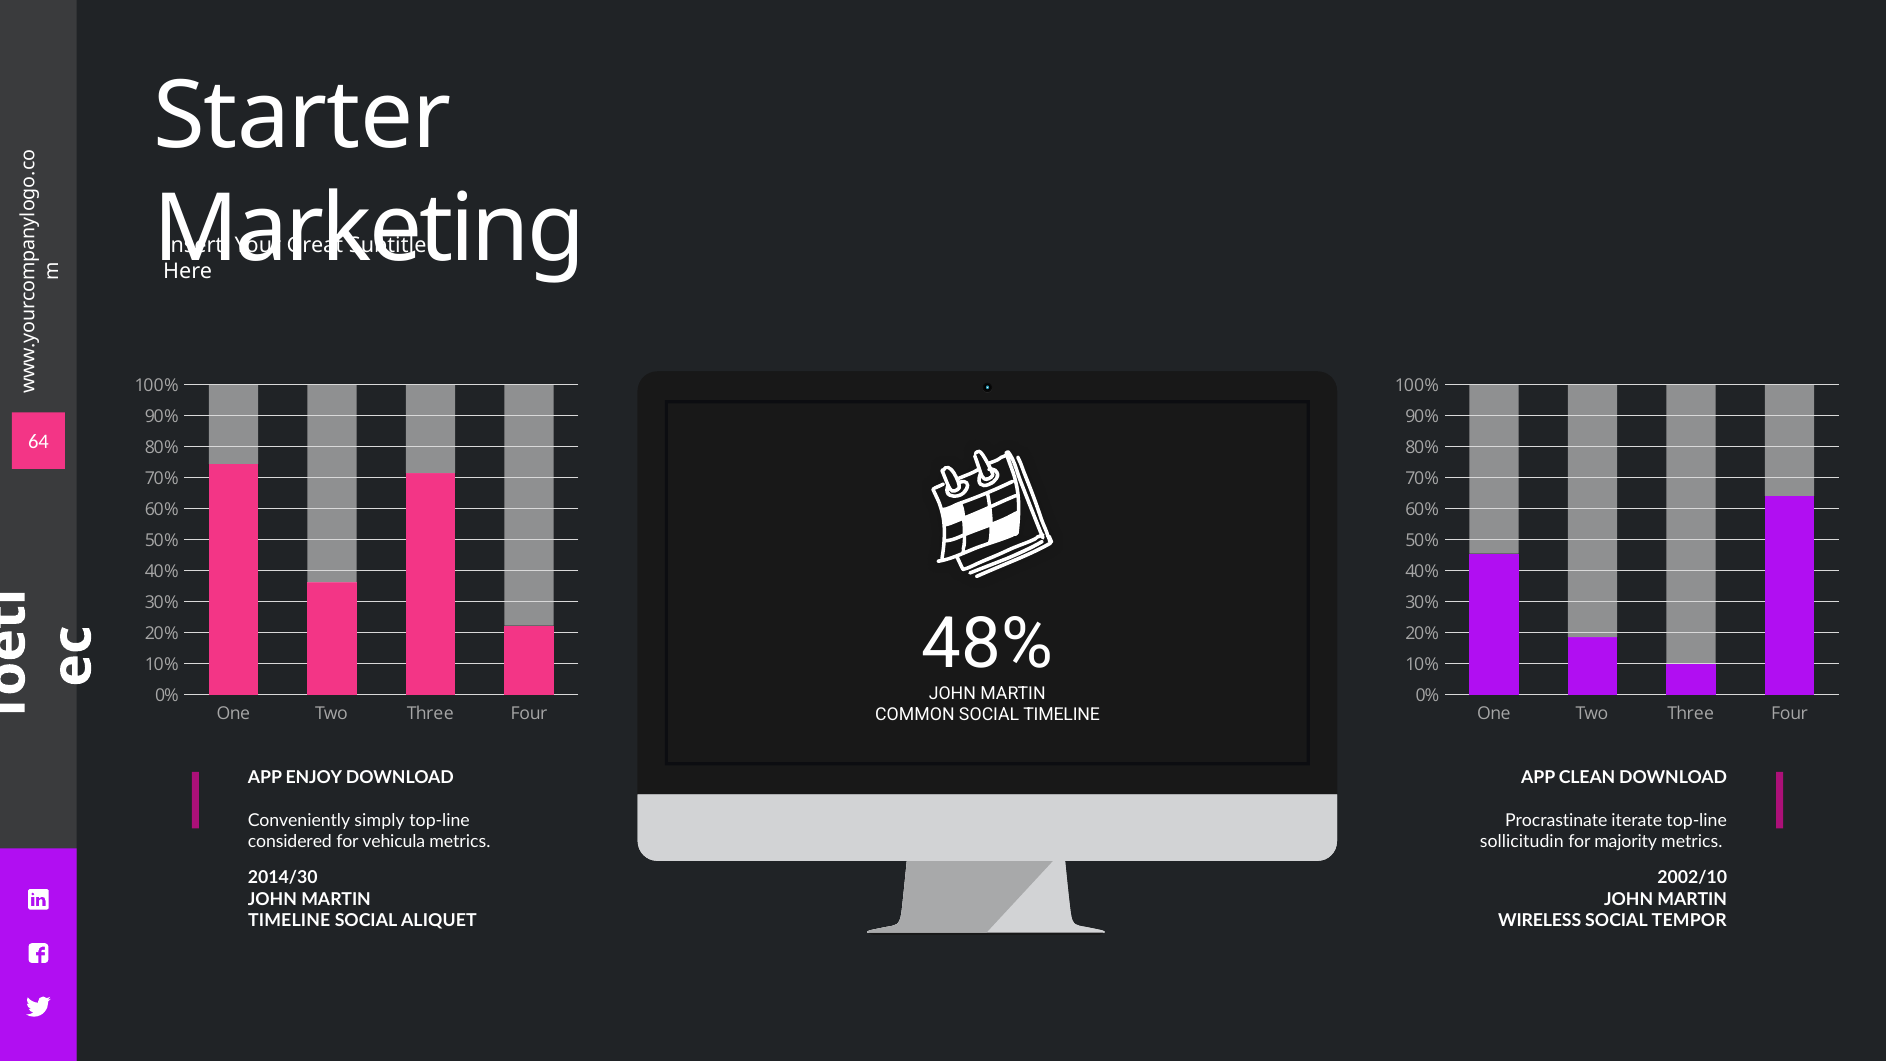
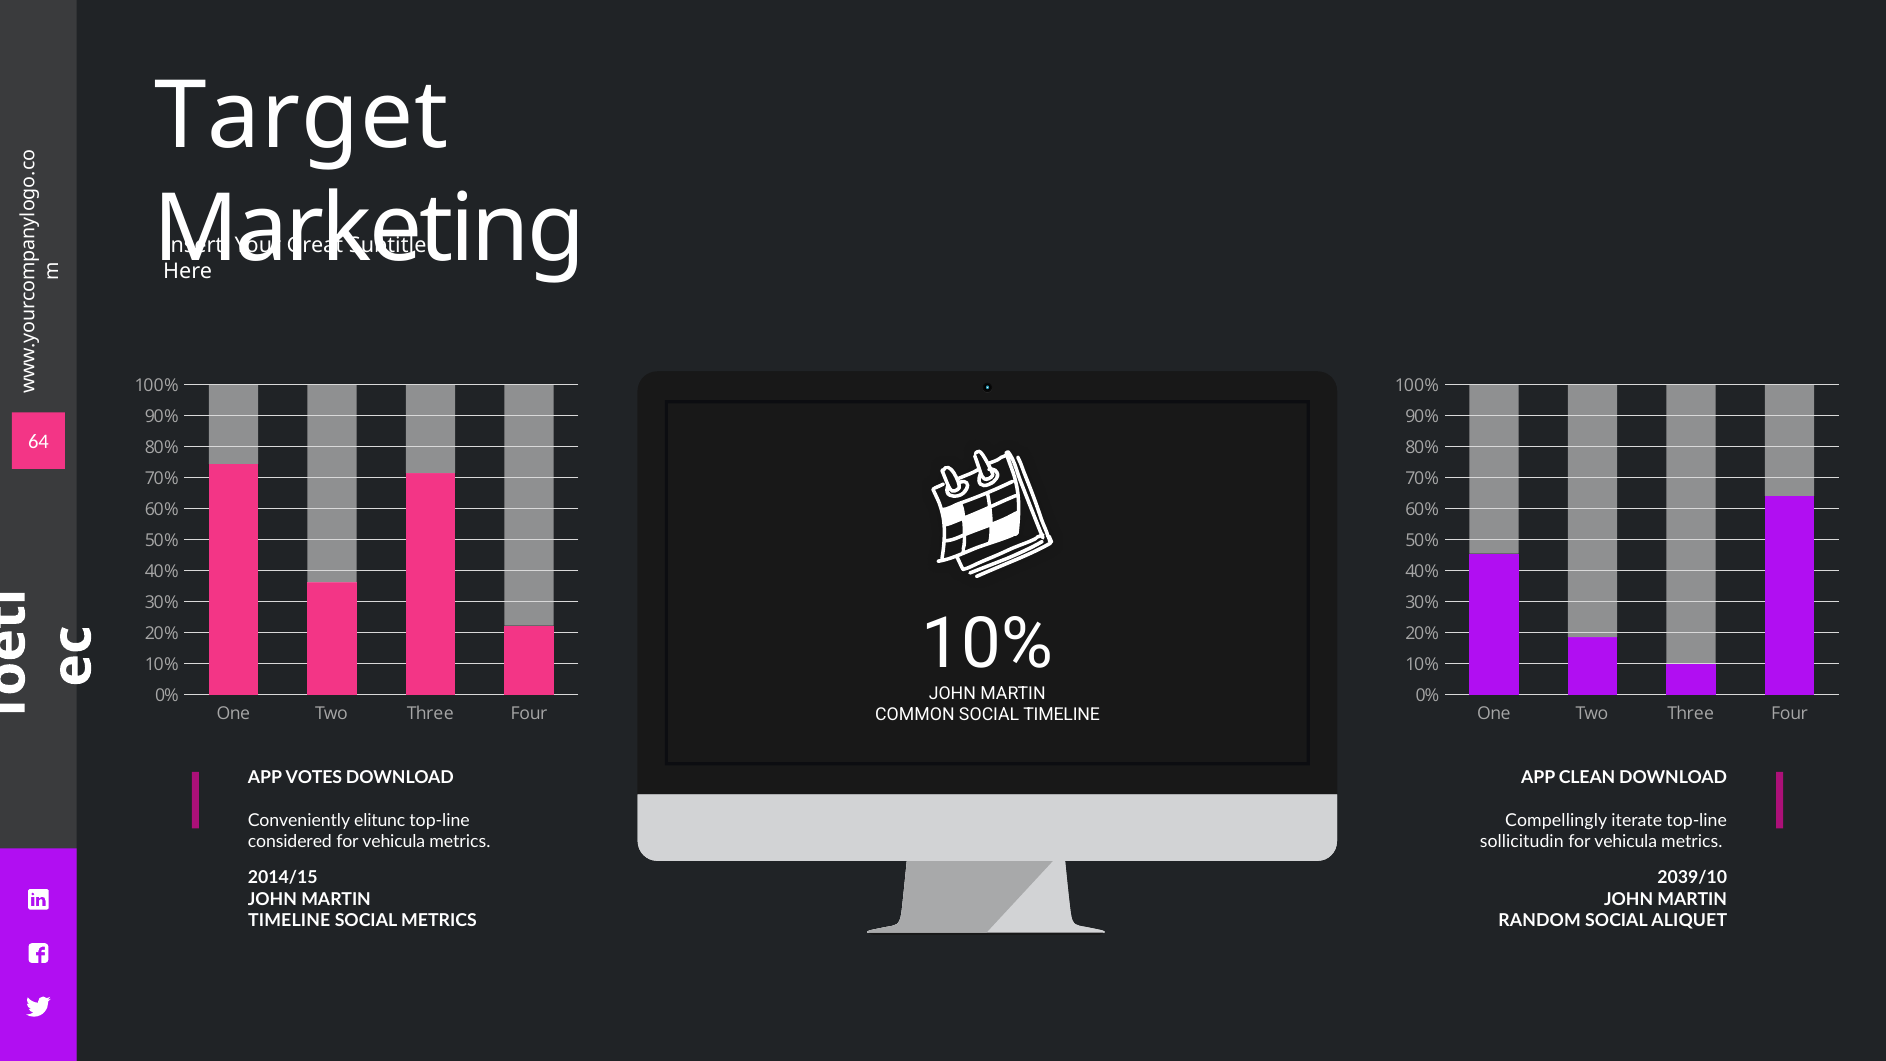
Starter: Starter -> Target
48% at (987, 644): 48% -> 10%
ENJOY: ENJOY -> VOTES
simply: simply -> elitunc
Procrastinate: Procrastinate -> Compellingly
majority at (1626, 842): majority -> vehicula
2014/30: 2014/30 -> 2014/15
2002/10: 2002/10 -> 2039/10
SOCIAL ALIQUET: ALIQUET -> METRICS
WIRELESS: WIRELESS -> RANDOM
TEMPOR: TEMPOR -> ALIQUET
